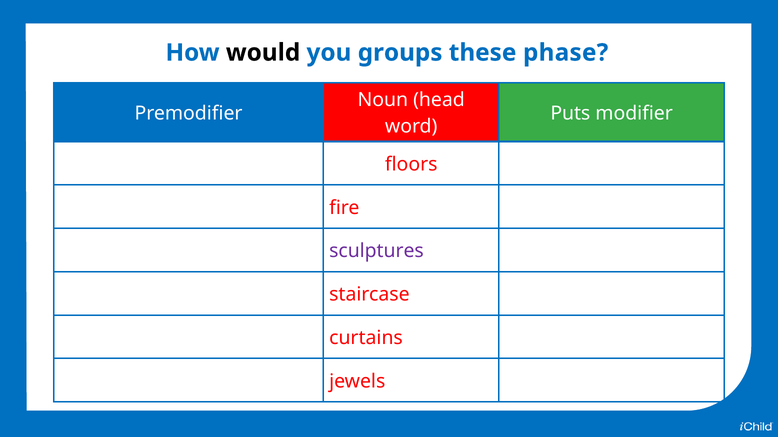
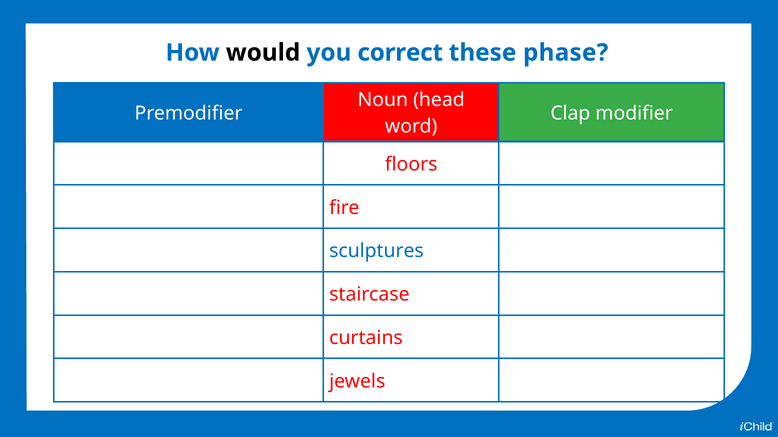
groups: groups -> correct
Puts: Puts -> Clap
sculptures colour: purple -> blue
